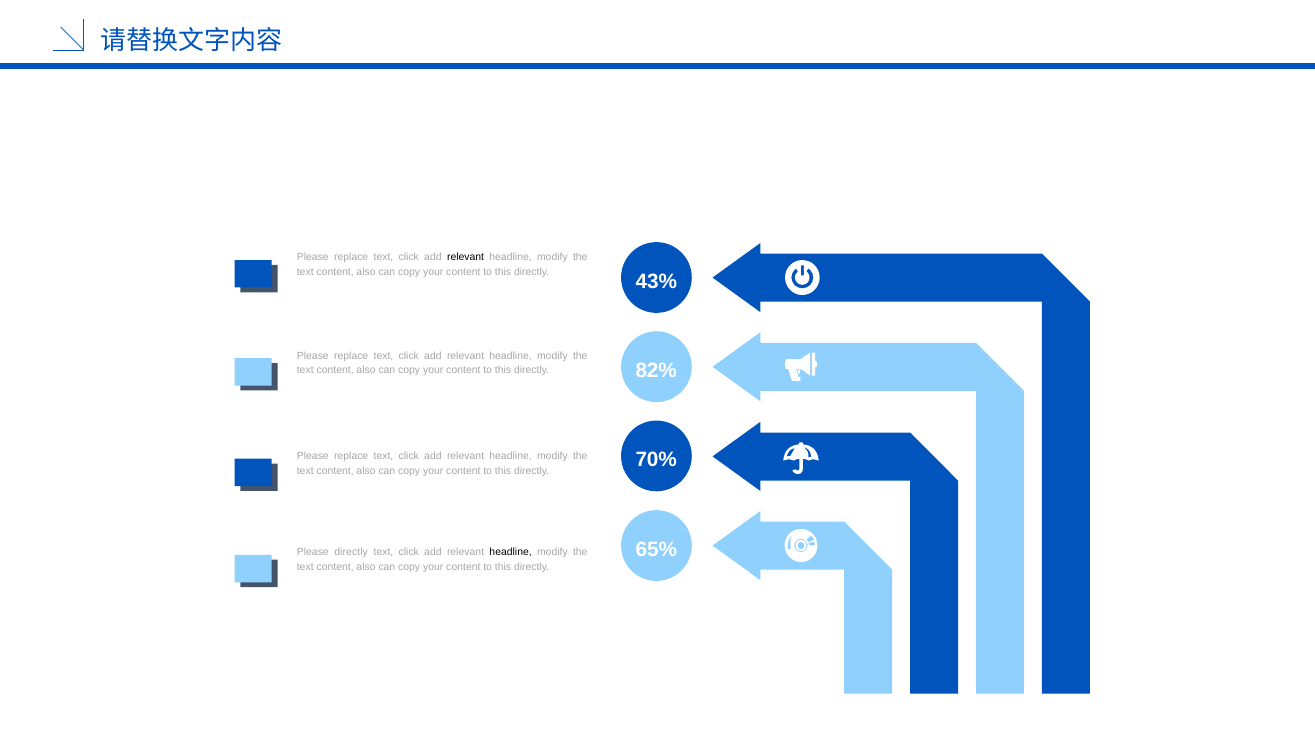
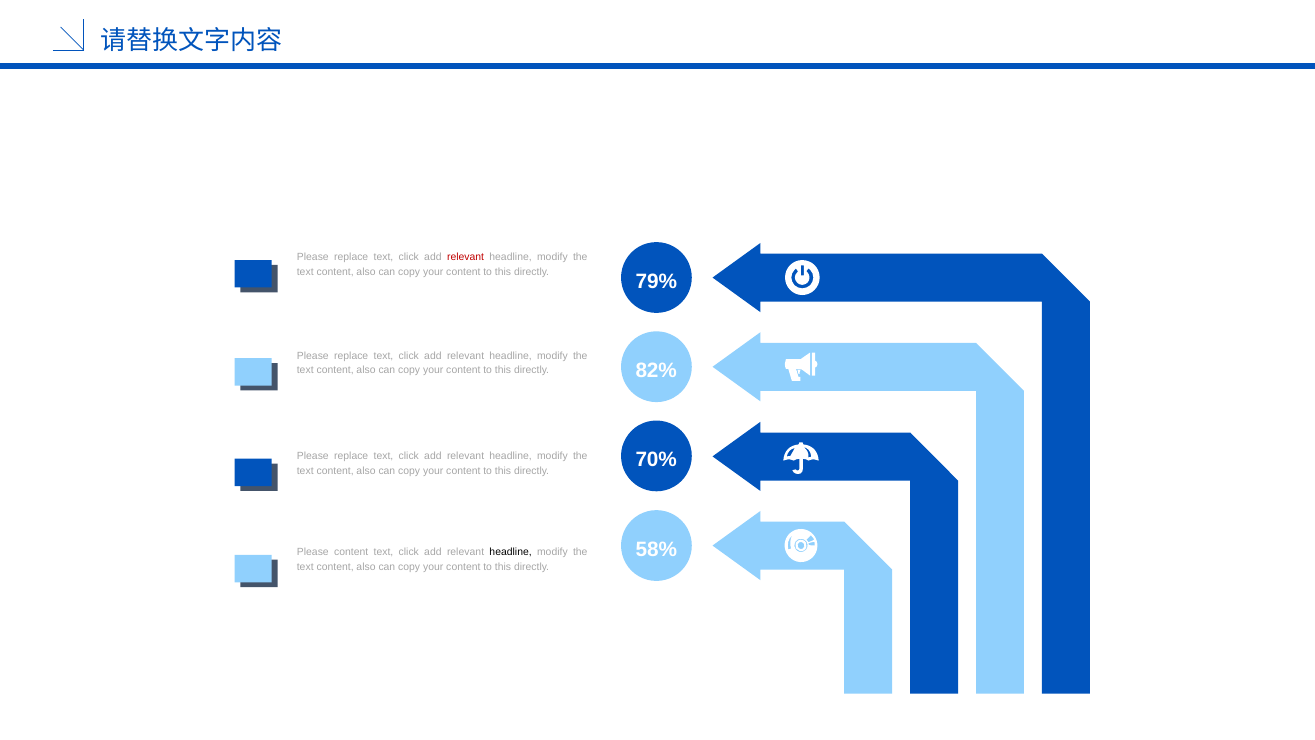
relevant at (466, 257) colour: black -> red
43%: 43% -> 79%
65%: 65% -> 58%
Please directly: directly -> content
